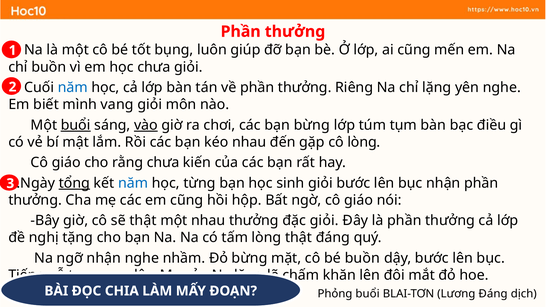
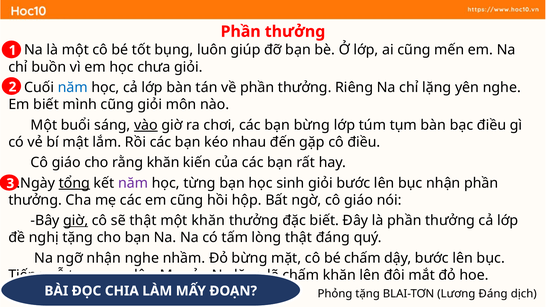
mình vang: vang -> cũng
buổi at (76, 125) underline: present -> none
cô lòng: lòng -> điều
rằng chưa: chưa -> khăn
năm at (133, 183) colour: blue -> purple
giờ at (76, 221) underline: none -> present
một nhau: nhau -> khăn
đặc giỏi: giỏi -> biết
bé buồn: buồn -> chấm
Phỏng buổi: buổi -> tặng
